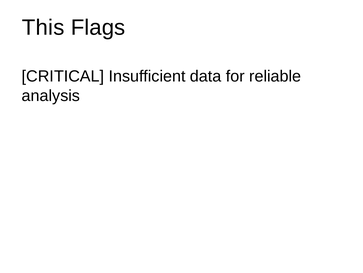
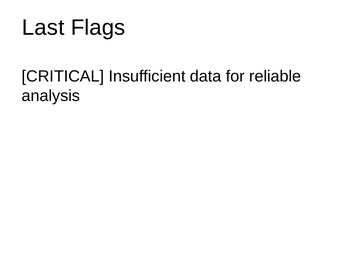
This: This -> Last
